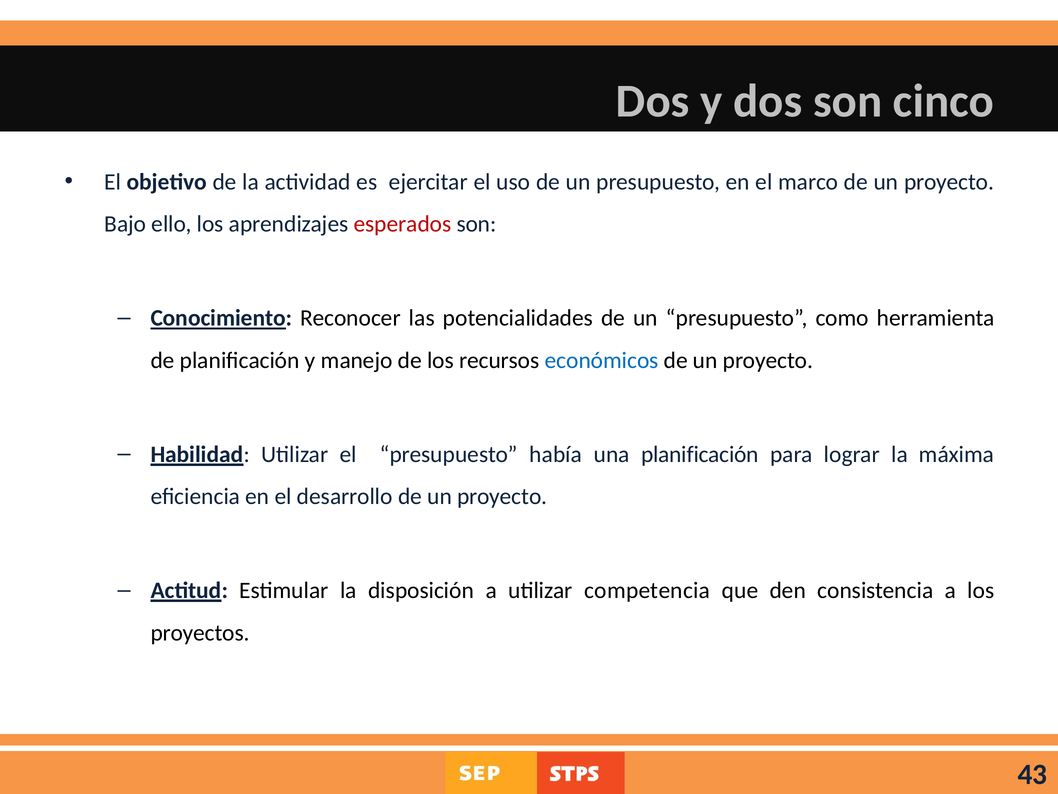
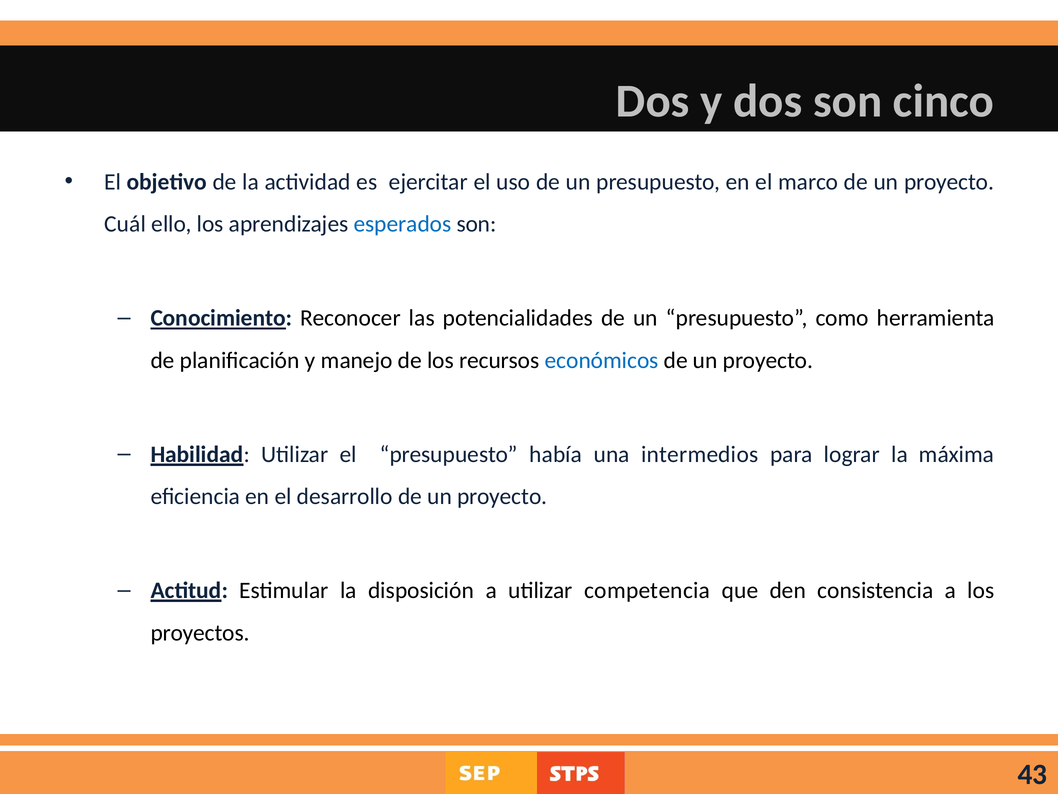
Bajo: Bajo -> Cuál
esperados colour: red -> blue
una planificación: planificación -> intermedios
